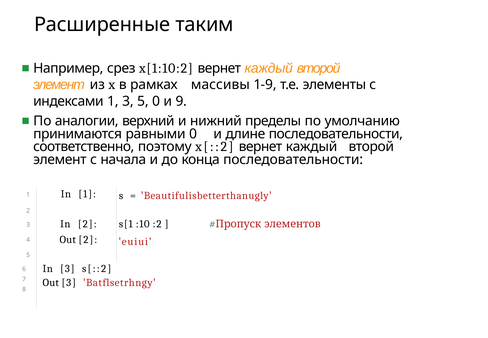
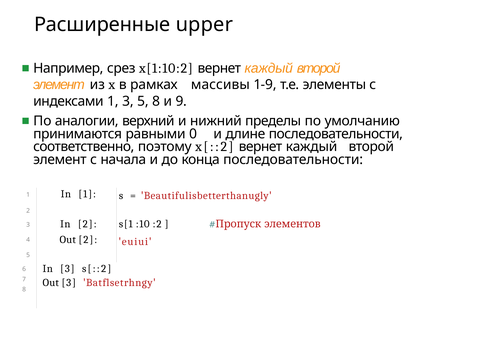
таким: таким -> upper
5 0: 0 -> 8
